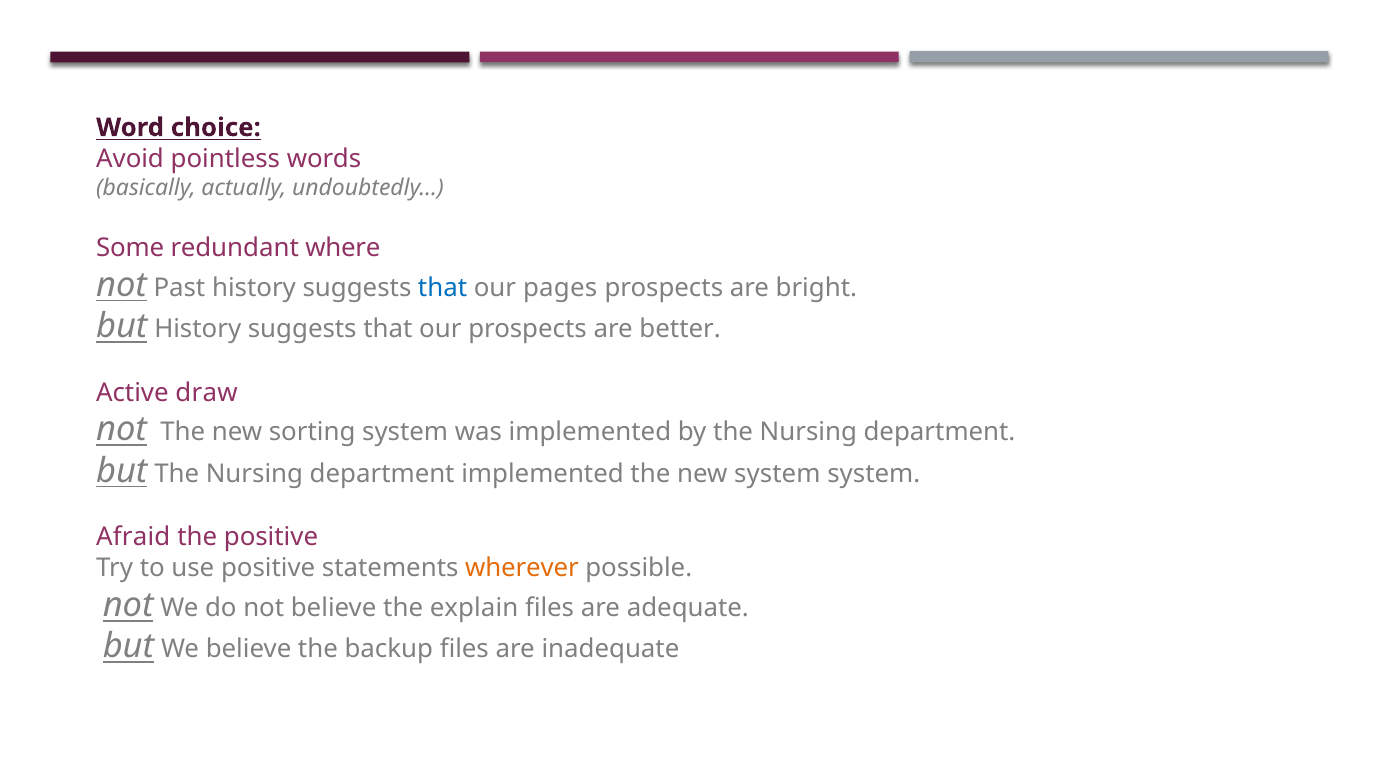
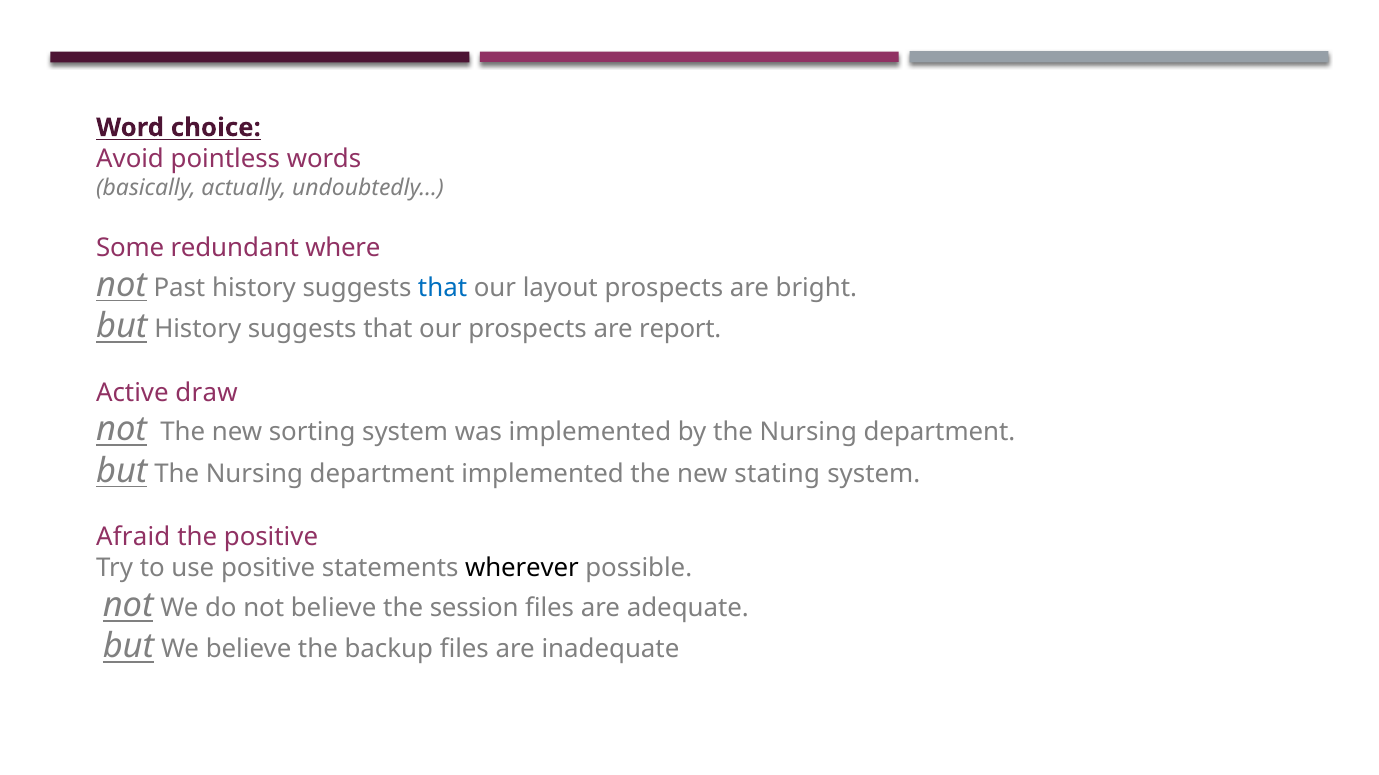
pages: pages -> layout
better: better -> report
new system: system -> stating
wherever colour: orange -> black
explain: explain -> session
